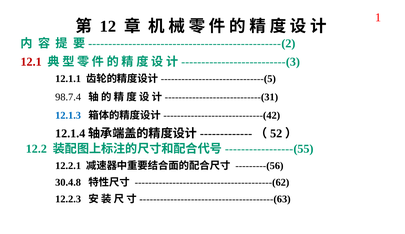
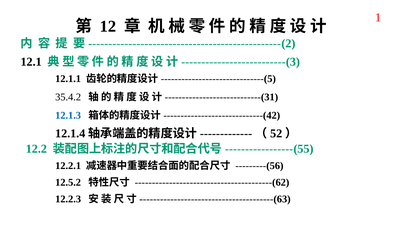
12.1 colour: red -> black
98.7.4: 98.7.4 -> 35.4.2
30.4.8: 30.4.8 -> 12.5.2
